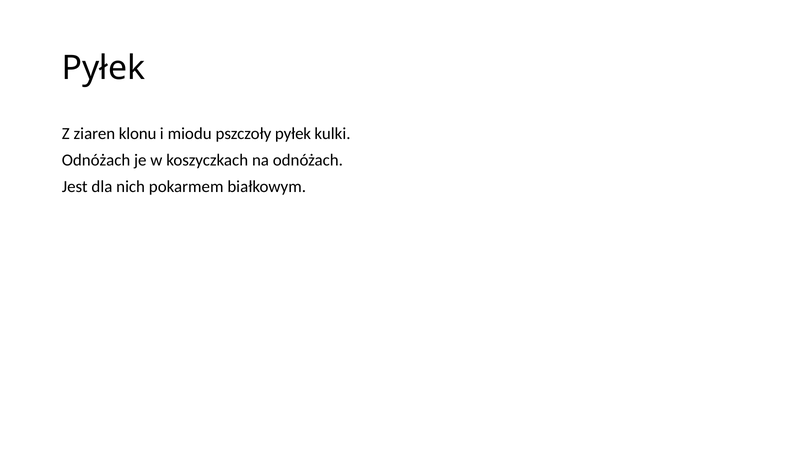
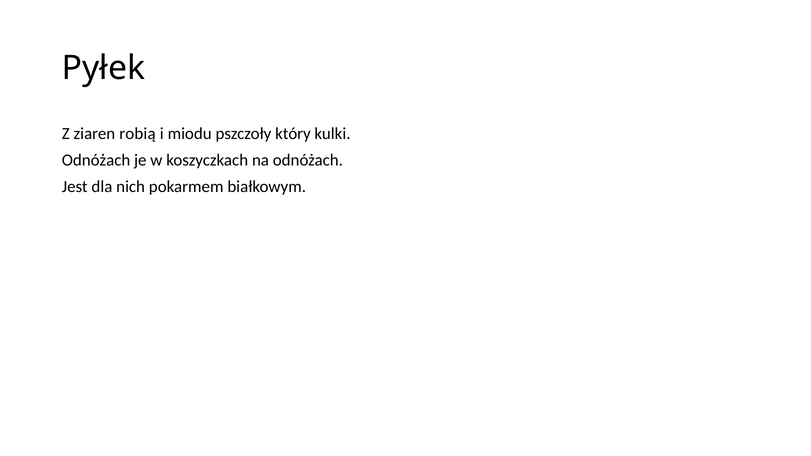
klonu: klonu -> robią
pszczoły pyłek: pyłek -> który
